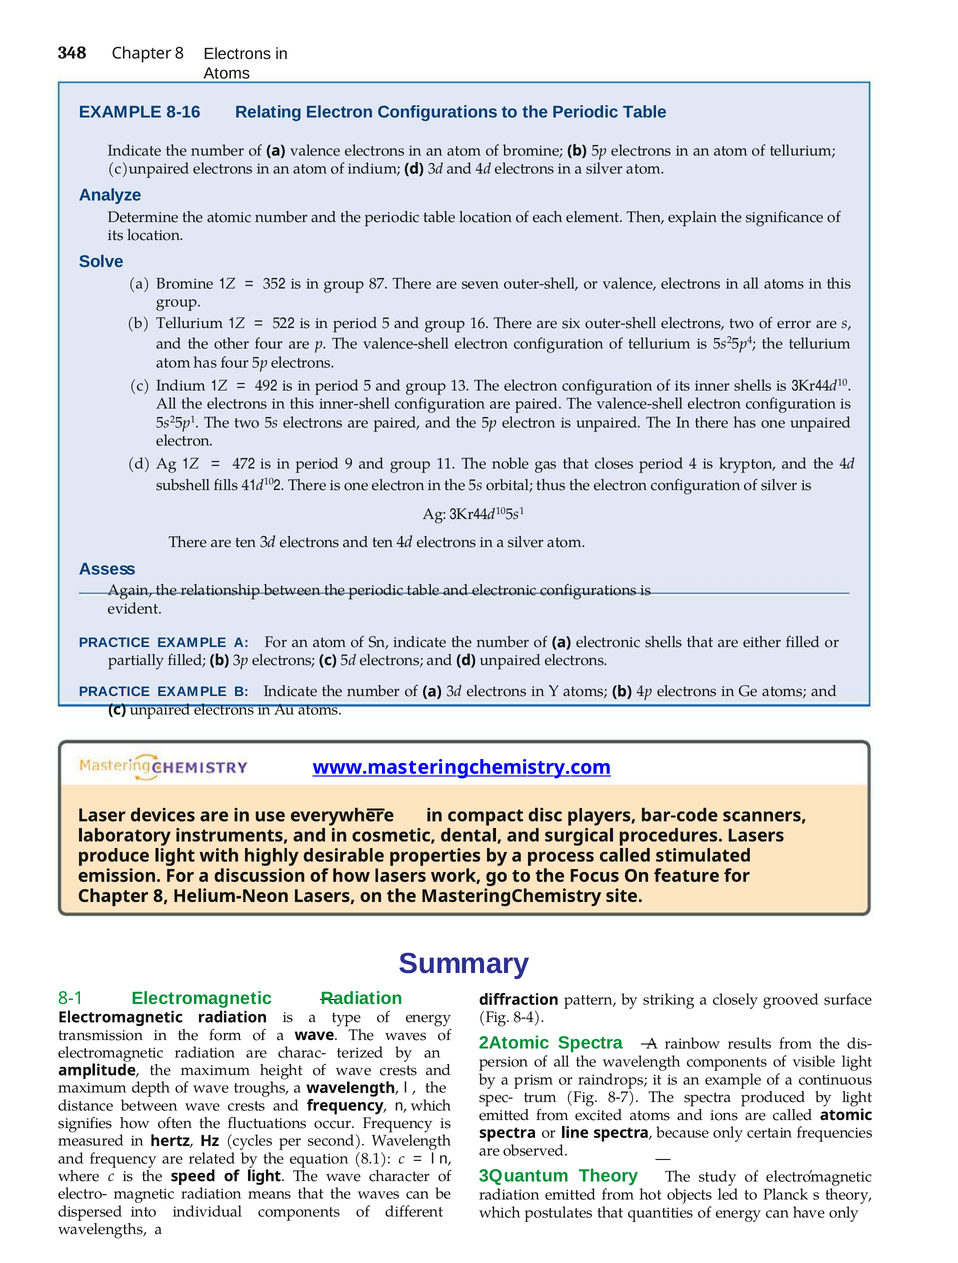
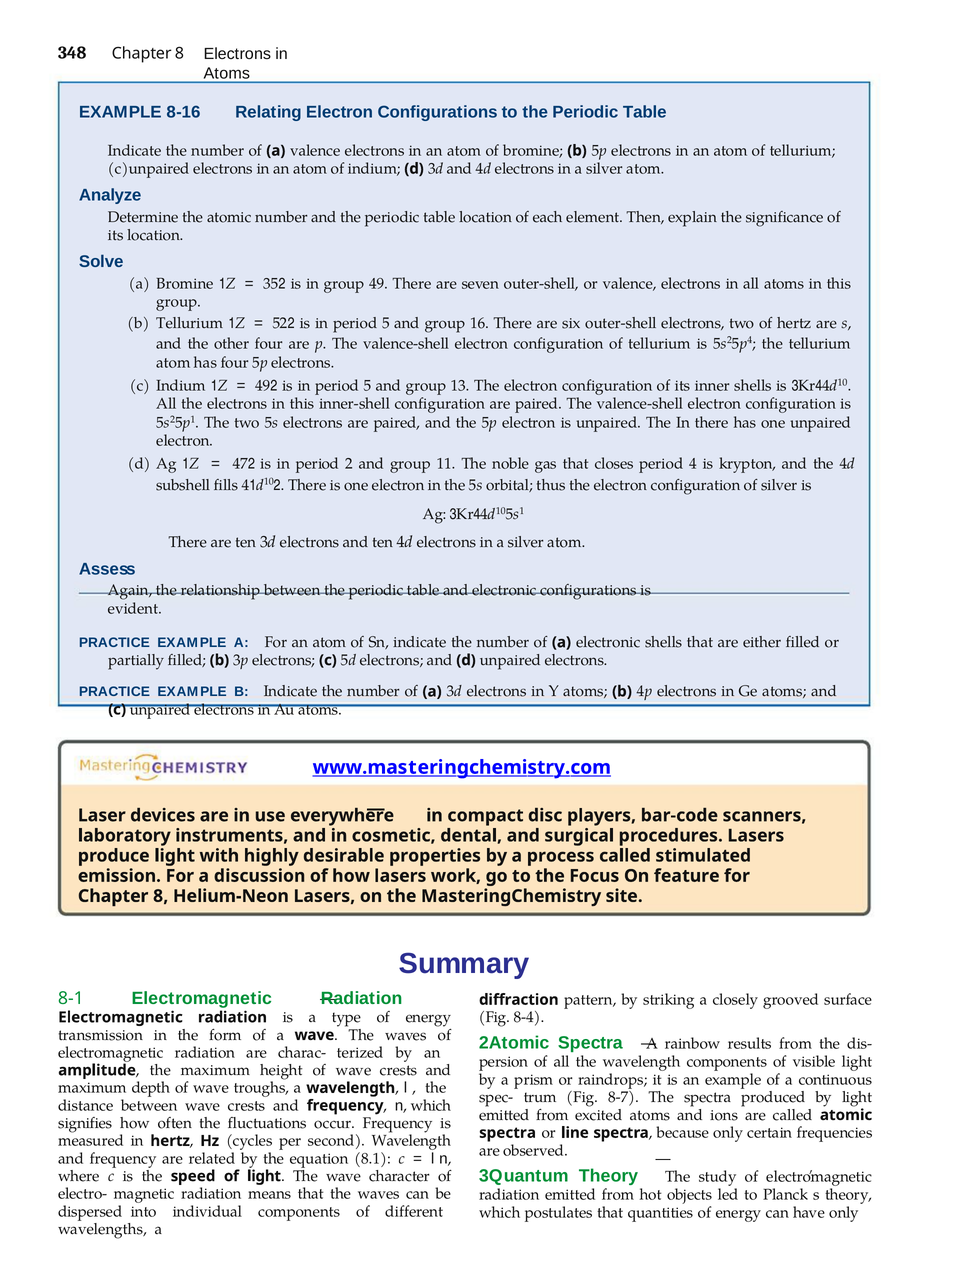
87: 87 -> 49
of error: error -> hertz
9: 9 -> 2
